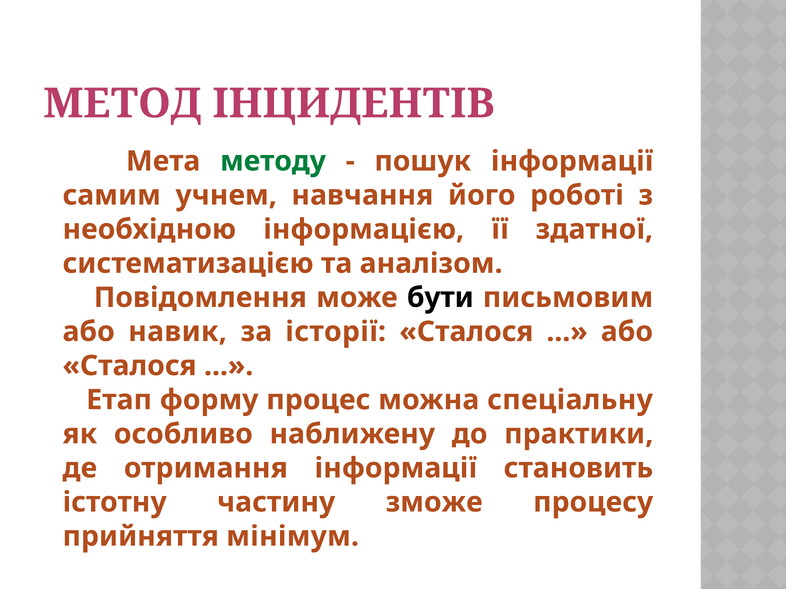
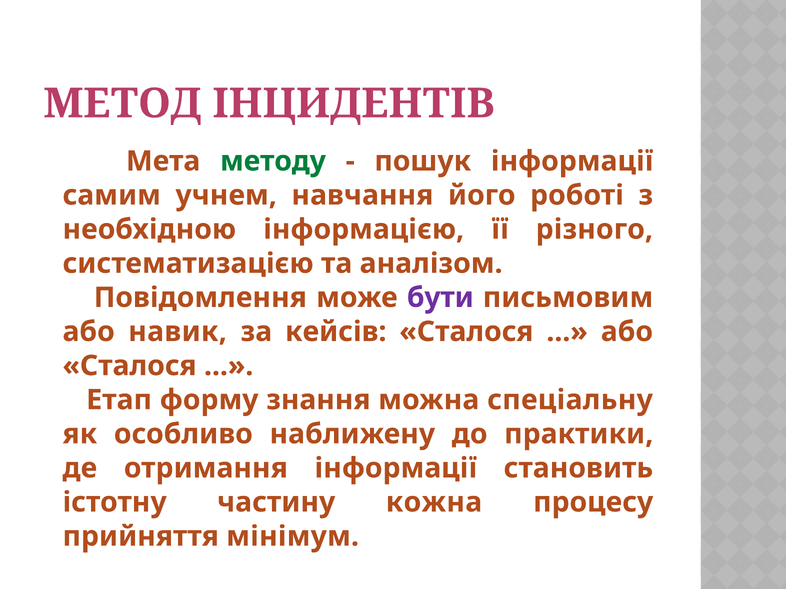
здатної: здатної -> різного
бути colour: black -> purple
історії: історії -> кейсів
процес: процес -> знання
зможе: зможе -> кожна
